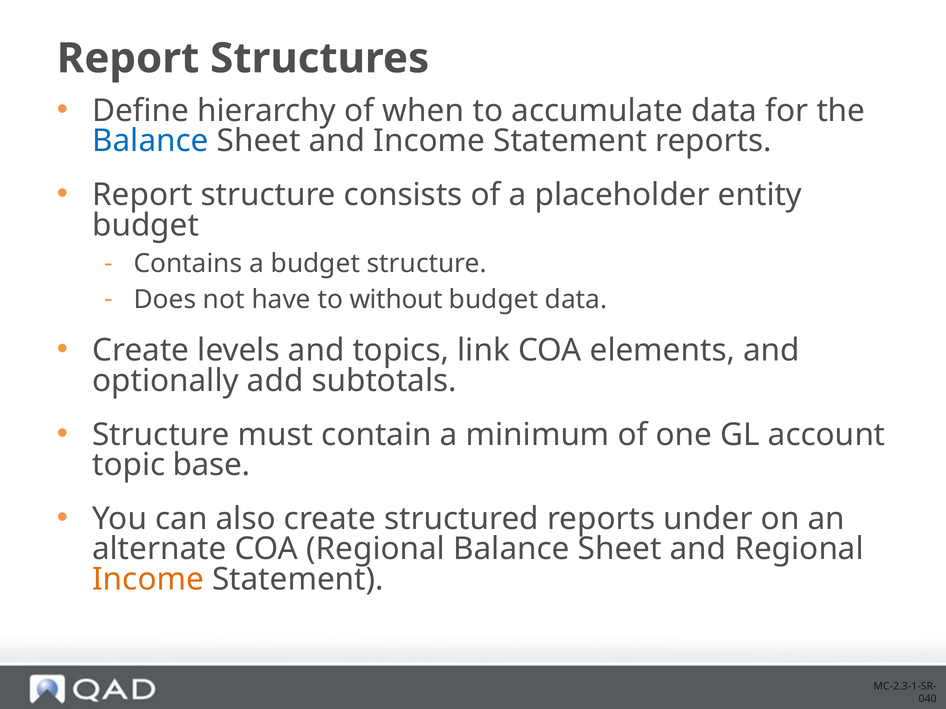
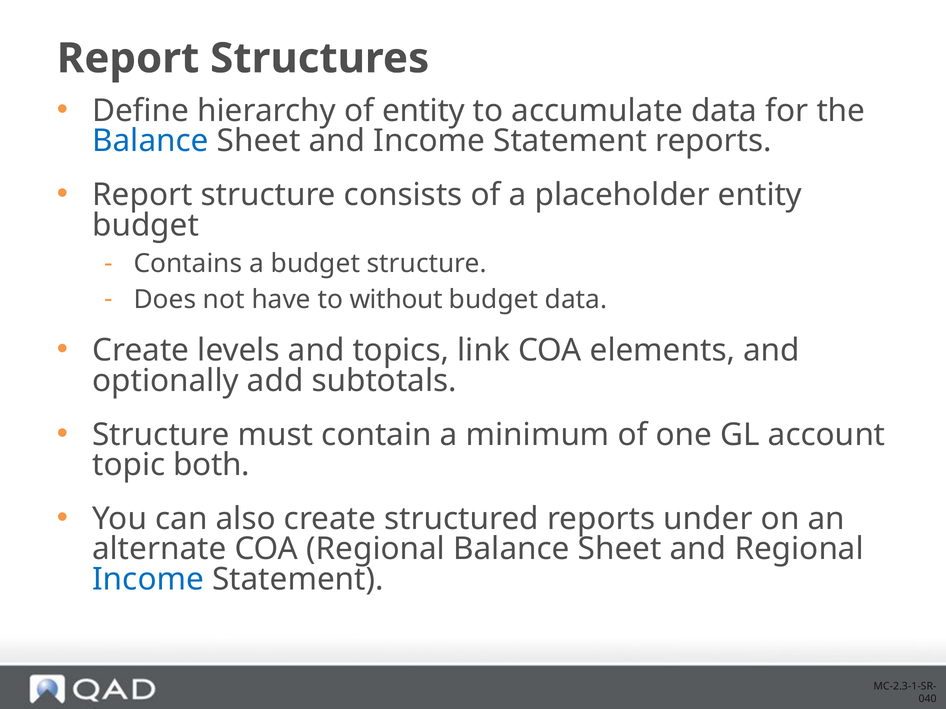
of when: when -> entity
base: base -> both
Income at (148, 580) colour: orange -> blue
